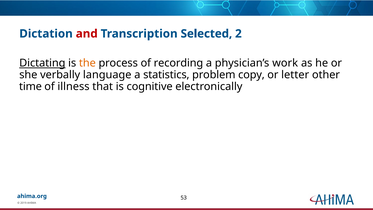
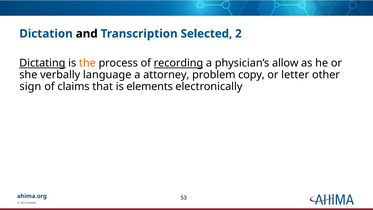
and colour: red -> black
recording underline: none -> present
work: work -> allow
statistics: statistics -> attorney
time: time -> sign
illness: illness -> claims
cognitive: cognitive -> elements
